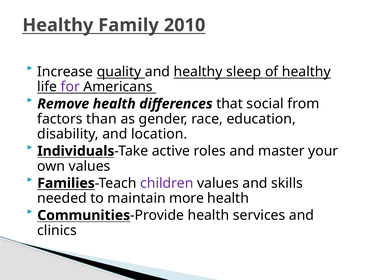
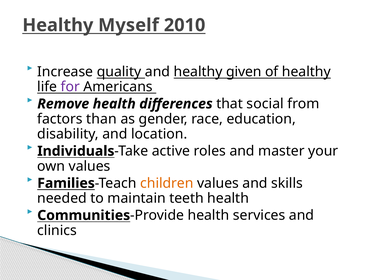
Family: Family -> Myself
sleep: sleep -> given
children colour: purple -> orange
more: more -> teeth
